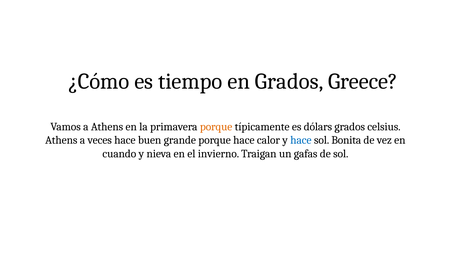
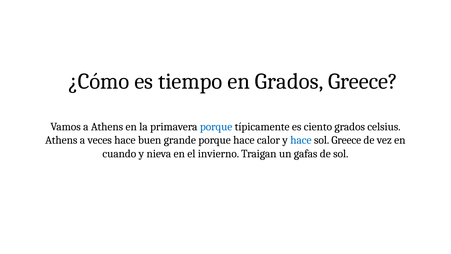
porque at (216, 127) colour: orange -> blue
dólars: dólars -> ciento
sol Bonita: Bonita -> Greece
